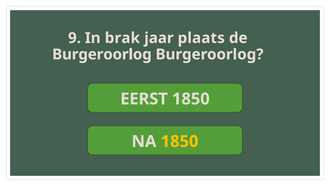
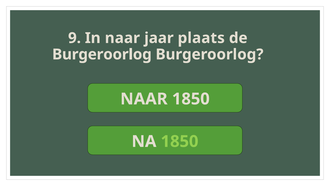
In brak: brak -> naar
EERST at (144, 99): EERST -> NAAR
1850 at (180, 141) colour: yellow -> light green
